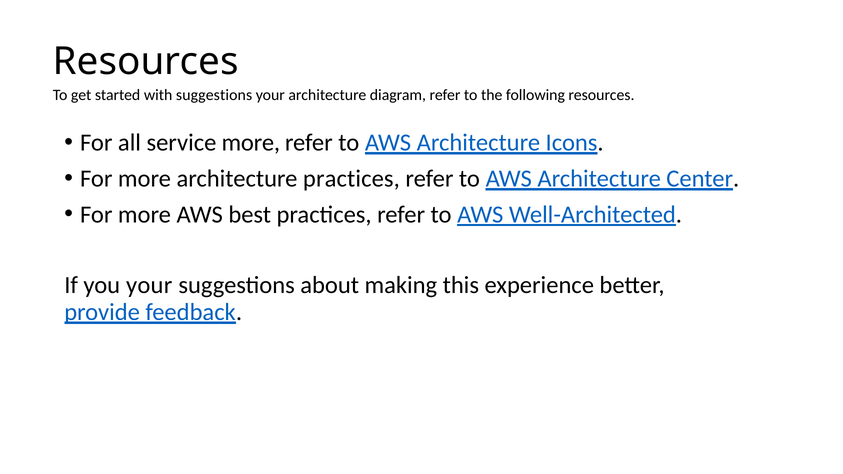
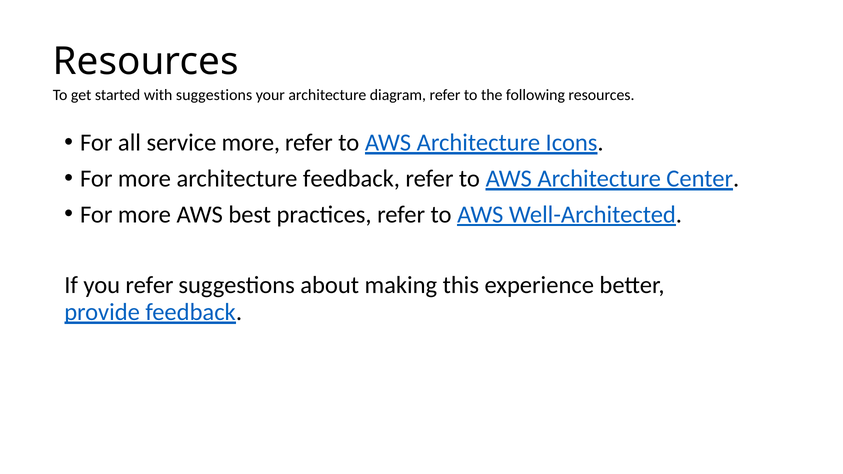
architecture practices: practices -> feedback
you your: your -> refer
